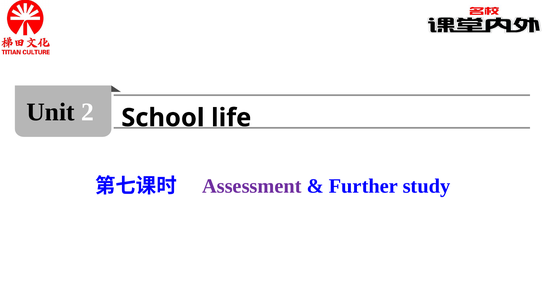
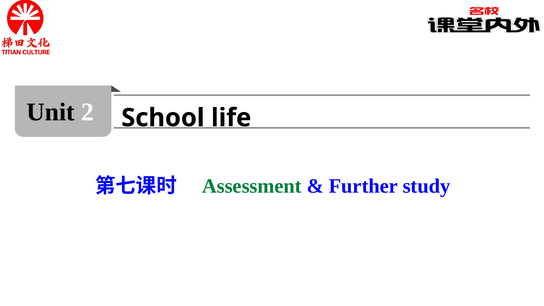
Assessment colour: purple -> green
